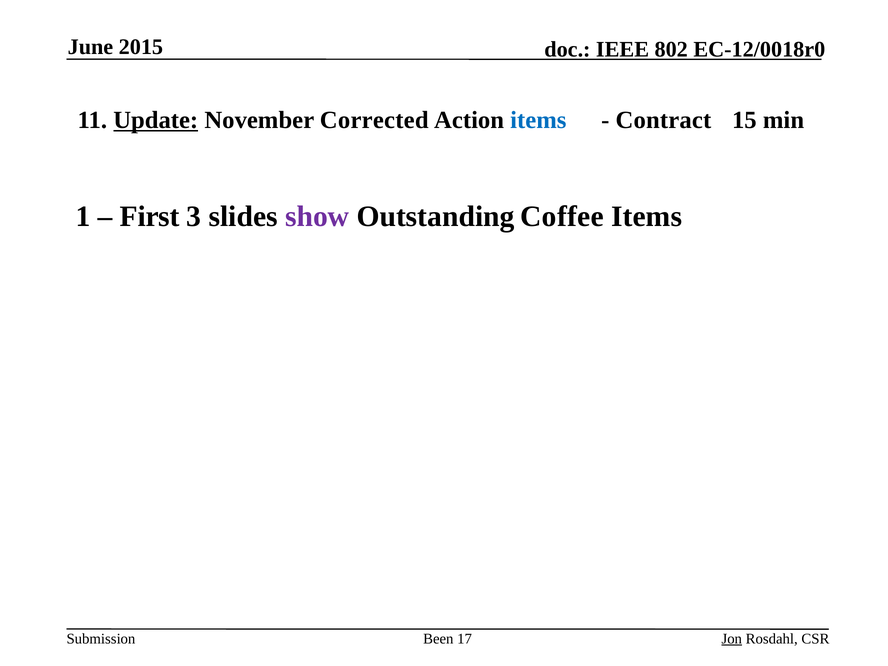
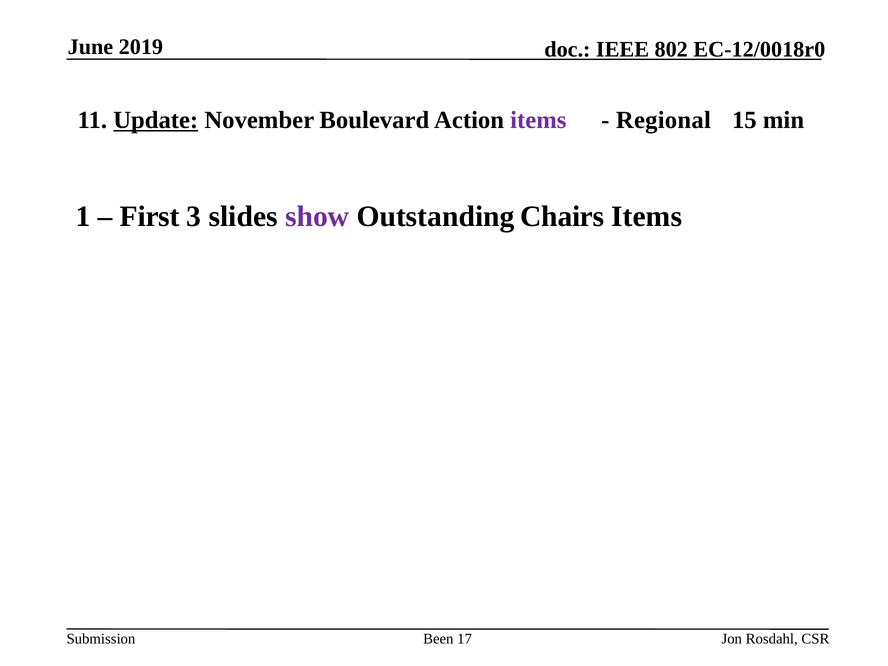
2015: 2015 -> 2019
Corrected: Corrected -> Boulevard
items at (538, 120) colour: blue -> purple
Contract: Contract -> Regional
Coffee: Coffee -> Chairs
Jon underline: present -> none
